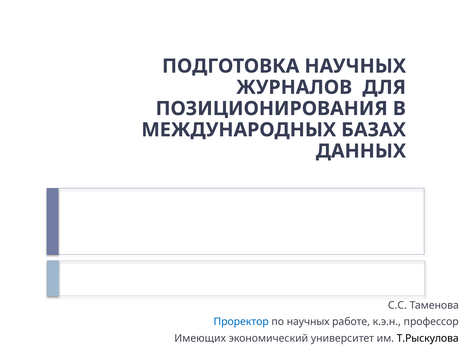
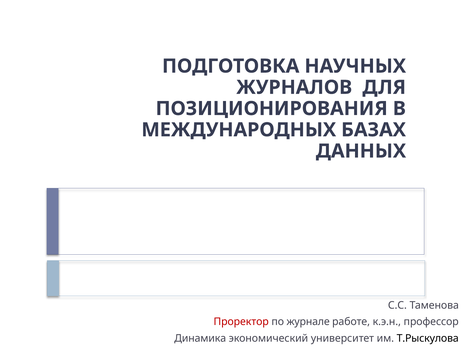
Проректор colour: blue -> red
по научных: научных -> журнале
Имеющих: Имеющих -> Динамика
